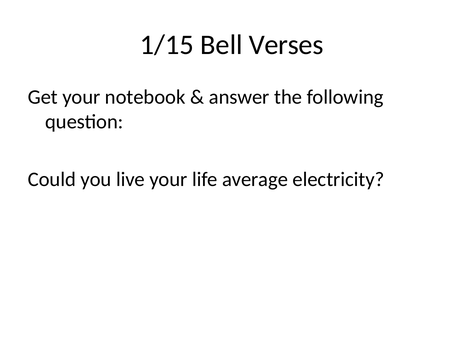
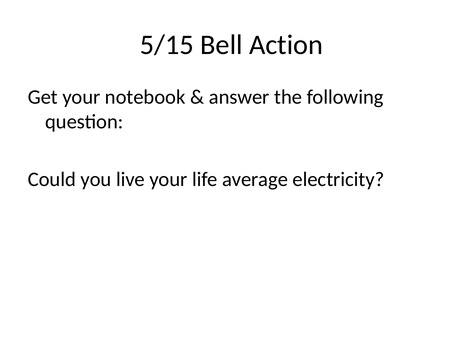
1/15: 1/15 -> 5/15
Verses: Verses -> Action
